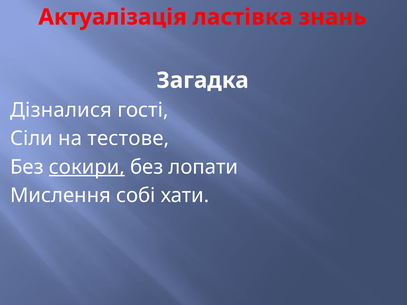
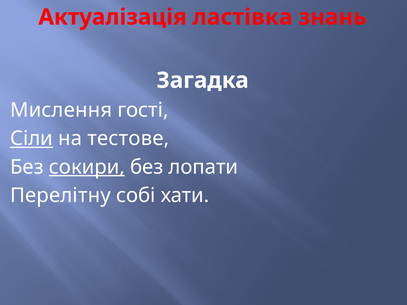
Дізналися: Дізналися -> Мислення
Сіли underline: none -> present
Мислення: Мислення -> Перелітну
